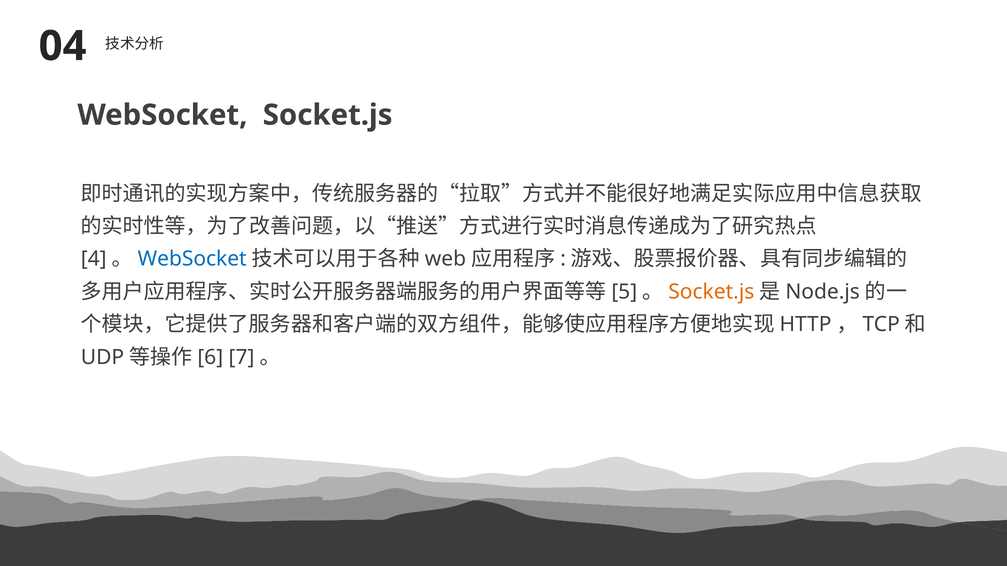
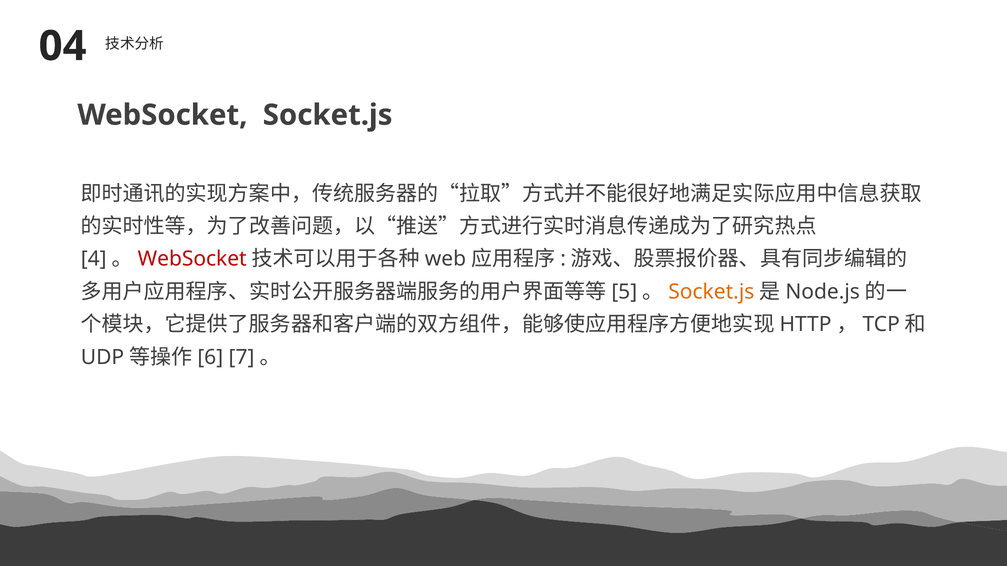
WebSocket at (192, 259) colour: blue -> red
